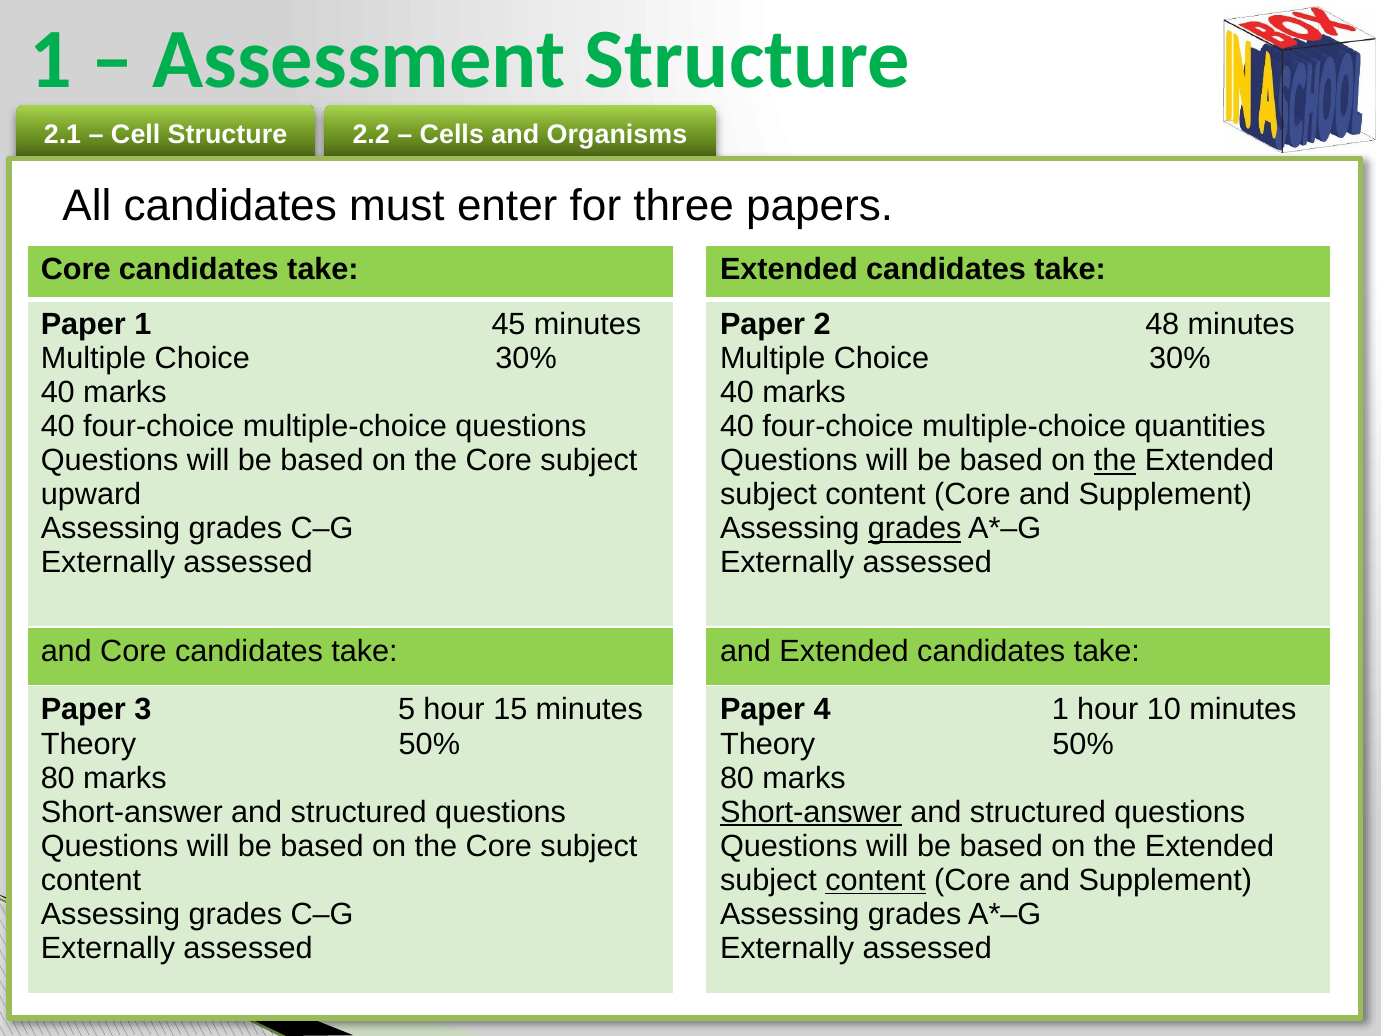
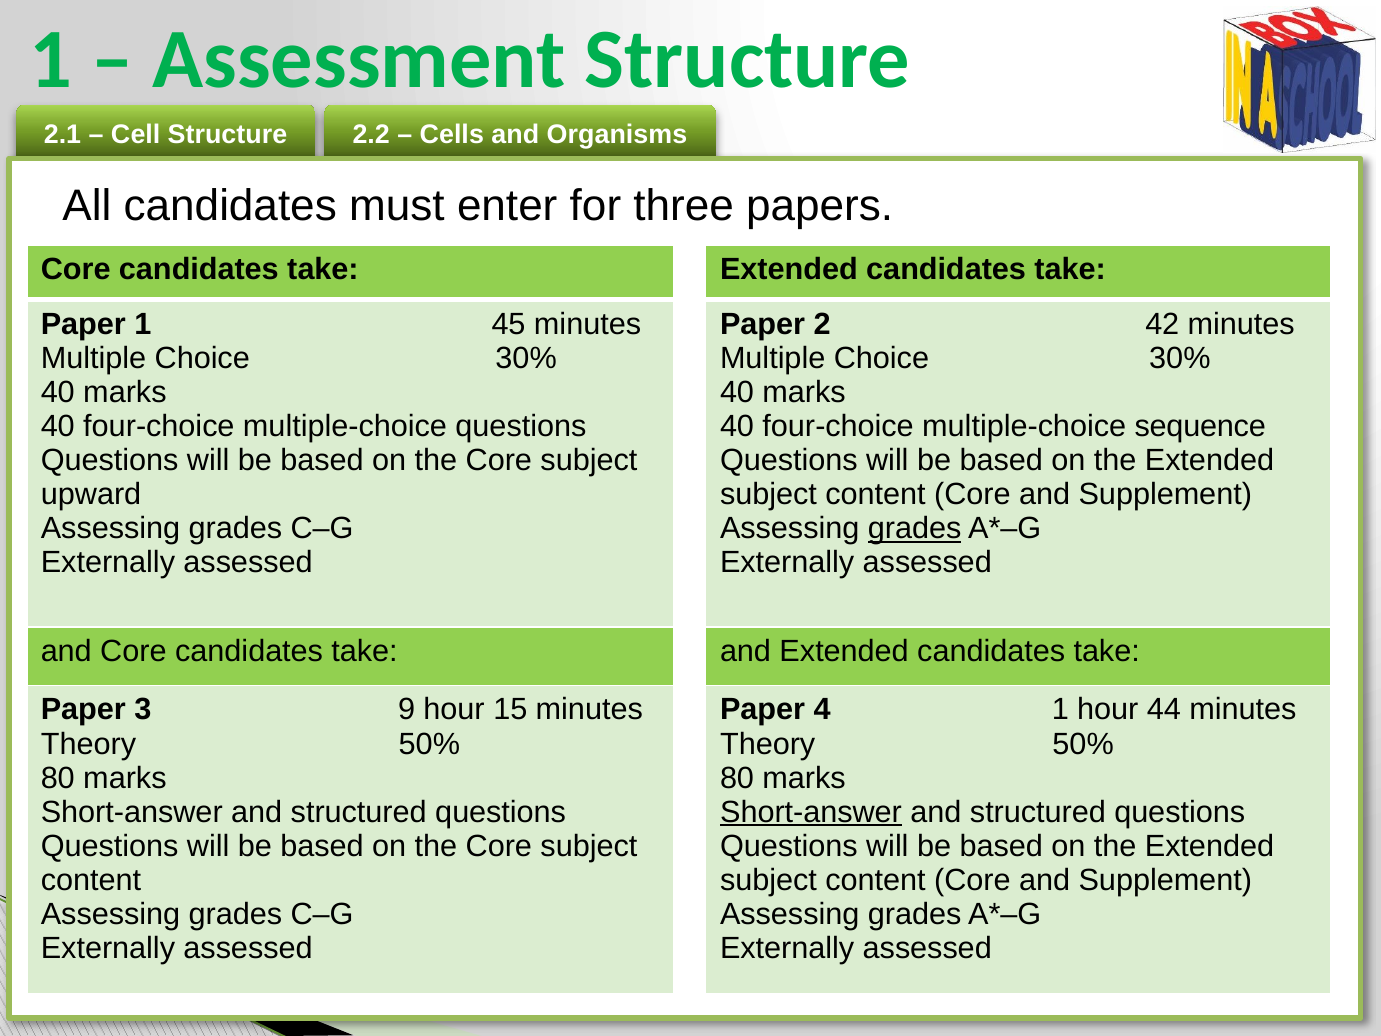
48: 48 -> 42
quantities: quantities -> sequence
the at (1115, 460) underline: present -> none
5: 5 -> 9
10: 10 -> 44
content at (876, 880) underline: present -> none
